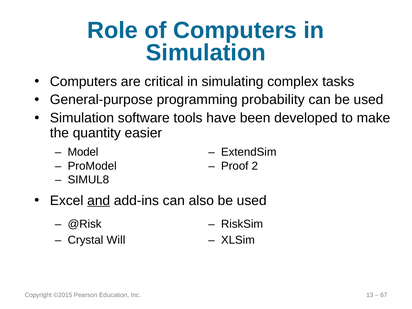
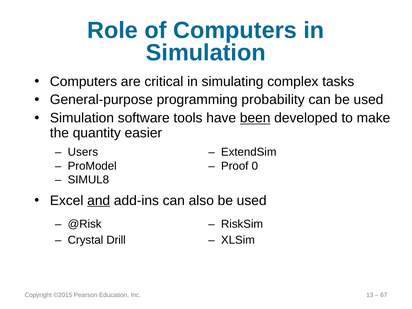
been underline: none -> present
Model: Model -> Users
2: 2 -> 0
Will: Will -> Drill
